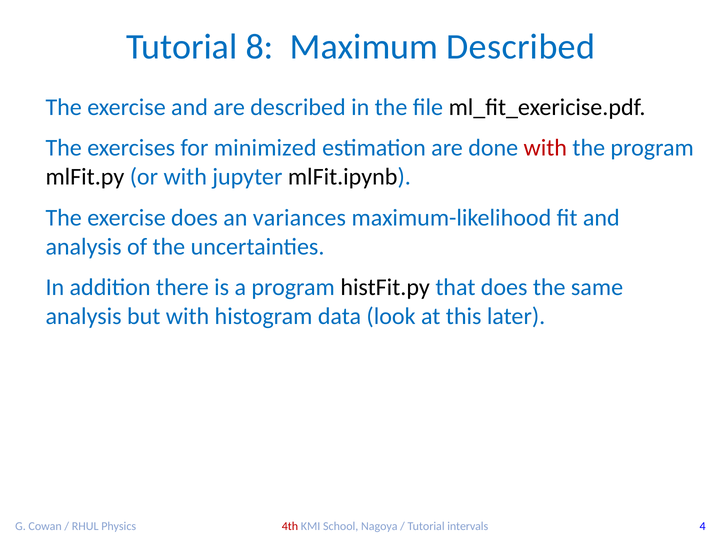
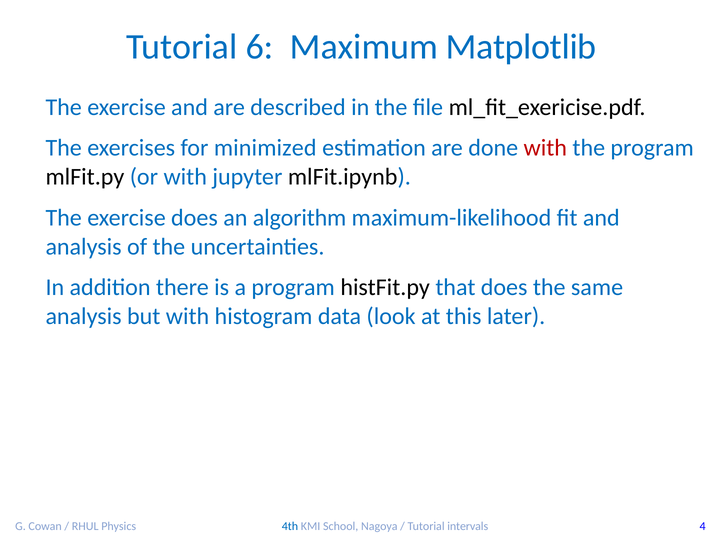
8: 8 -> 6
Maximum Described: Described -> Matplotlib
variances: variances -> algorithm
4th colour: red -> blue
